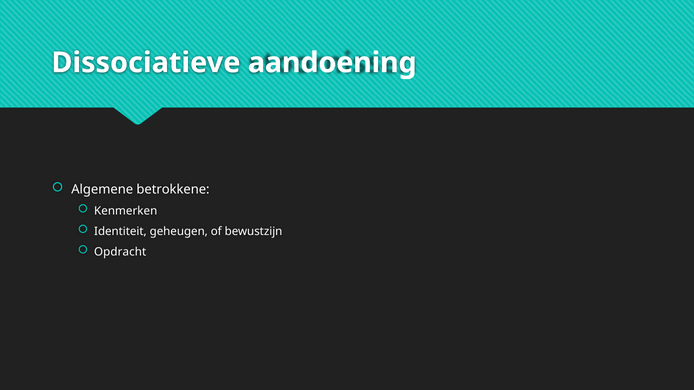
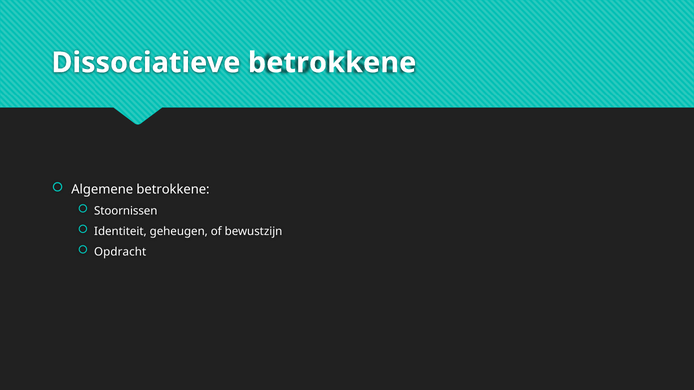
Dissociatieve aandoening: aandoening -> betrokkene
Kenmerken: Kenmerken -> Stoornissen
